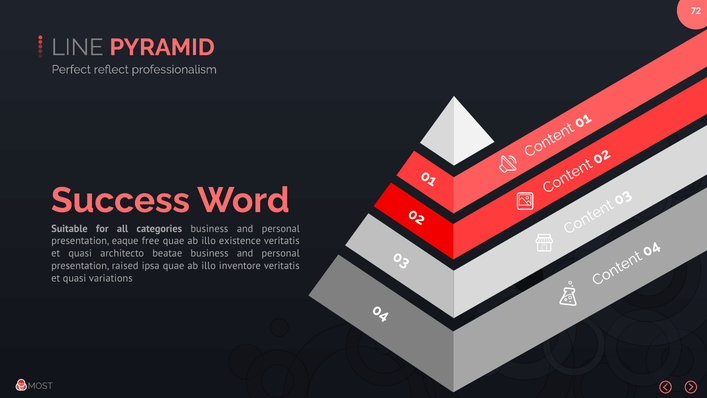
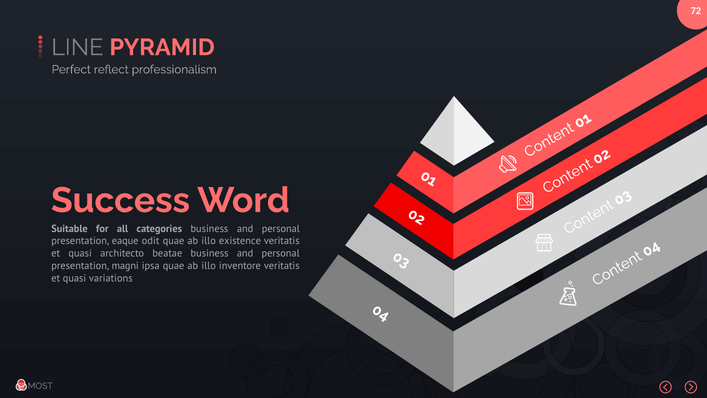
free: free -> odit
raised: raised -> magni
